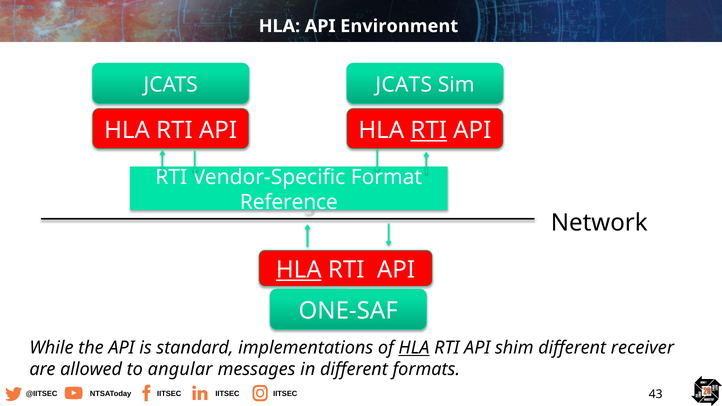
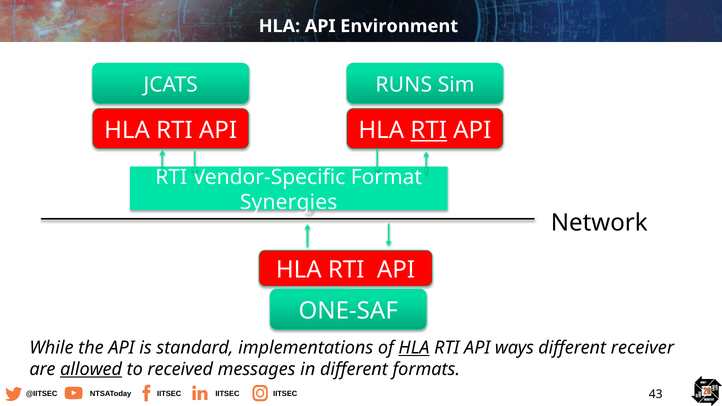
JCATS JCATS: JCATS -> RUNS
Reference: Reference -> Synergies
HLA at (299, 270) underline: present -> none
shim: shim -> ways
allowed underline: none -> present
angular: angular -> received
